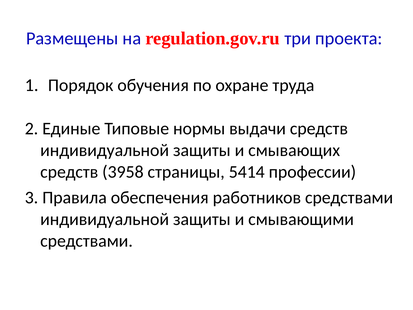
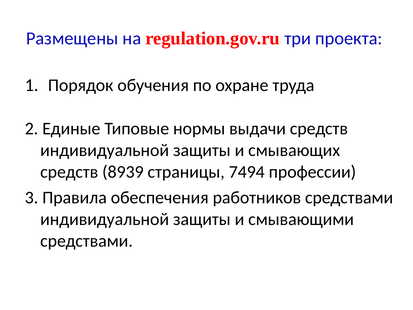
3958: 3958 -> 8939
5414: 5414 -> 7494
